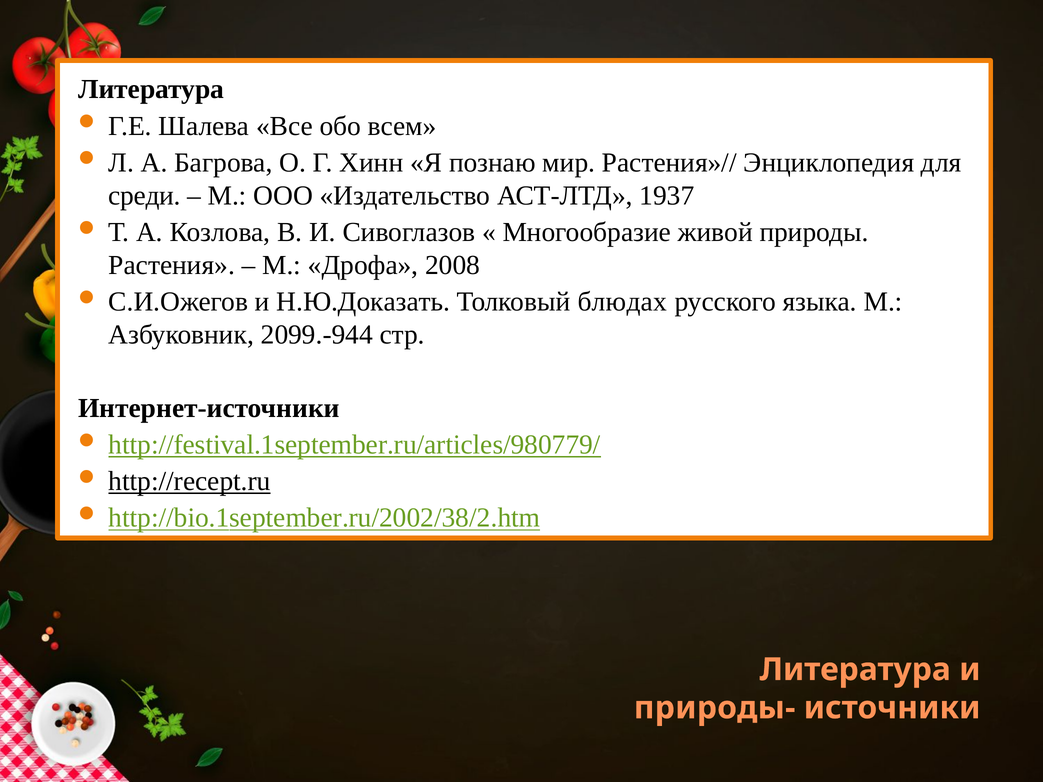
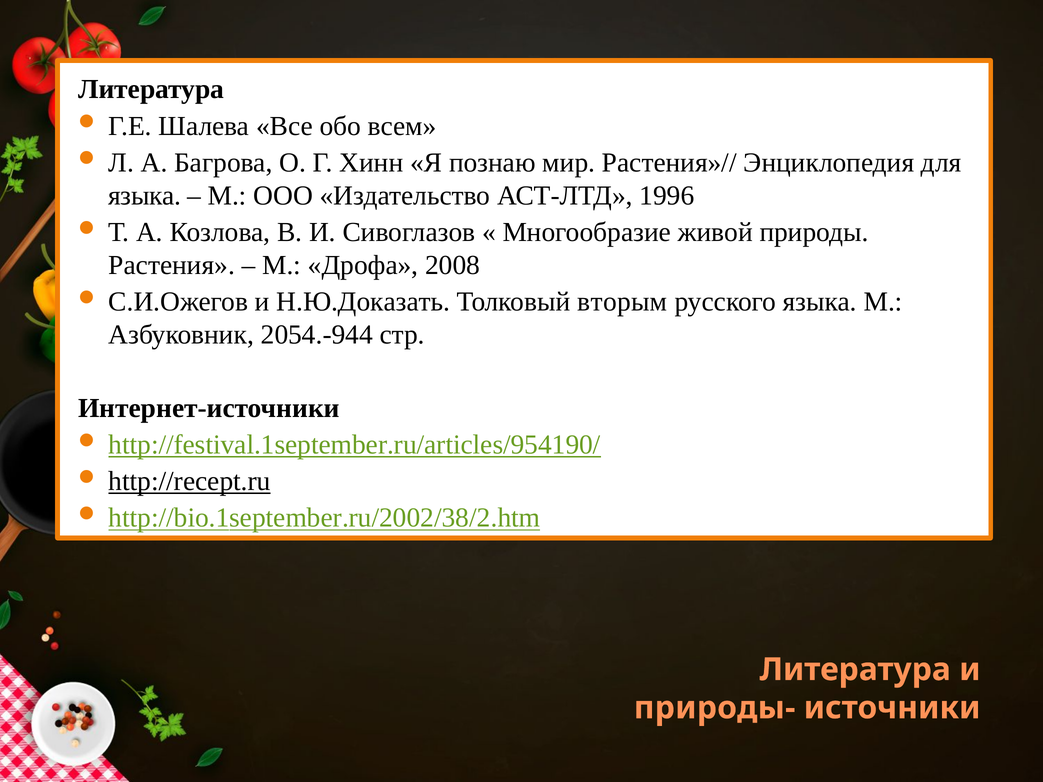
среди at (145, 196): среди -> языка
1937: 1937 -> 1996
блюдах: блюдах -> вторым
2099.-944: 2099.-944 -> 2054.-944
http://festival.1september.ru/articles/980779/: http://festival.1september.ru/articles/980779/ -> http://festival.1september.ru/articles/954190/
